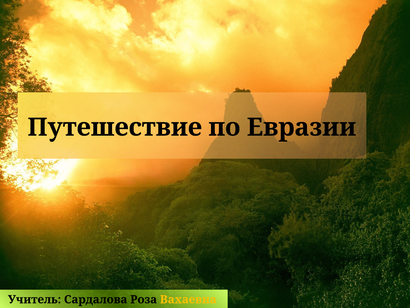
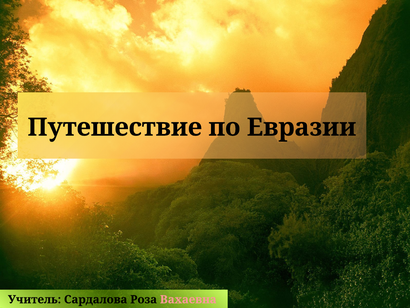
Вахаевна colour: yellow -> pink
